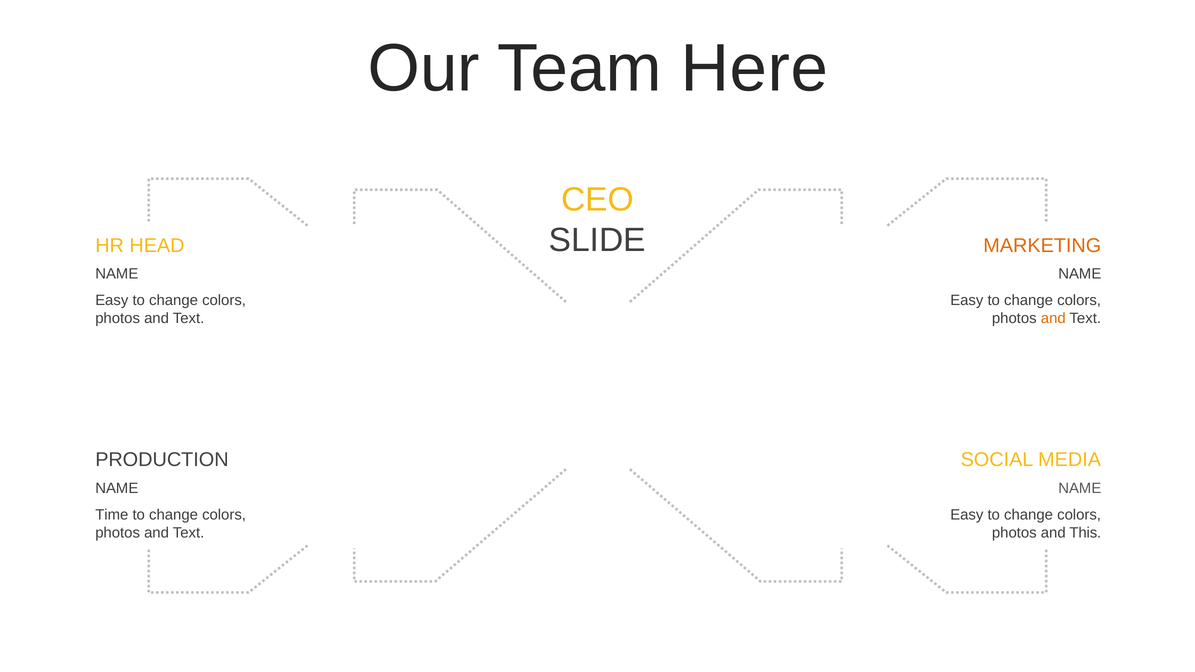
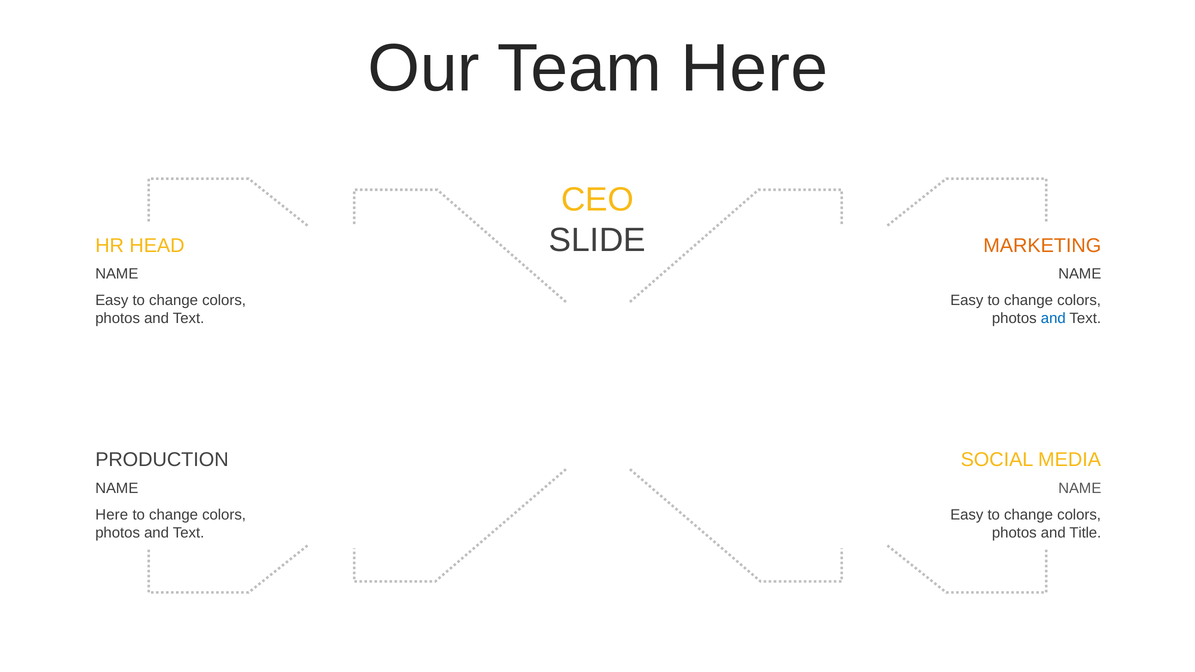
and at (1053, 319) colour: orange -> blue
Time at (112, 515): Time -> Here
This: This -> Title
